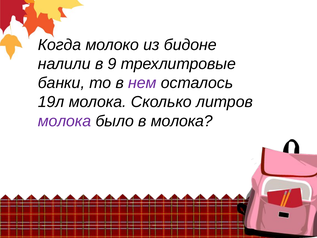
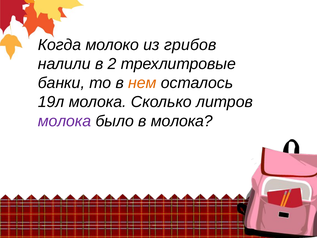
бидоне: бидоне -> грибов
9: 9 -> 2
нем colour: purple -> orange
